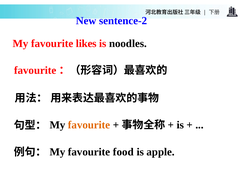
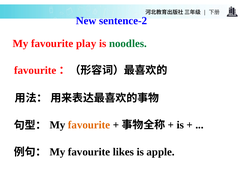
likes: likes -> play
noodles colour: black -> green
food: food -> likes
